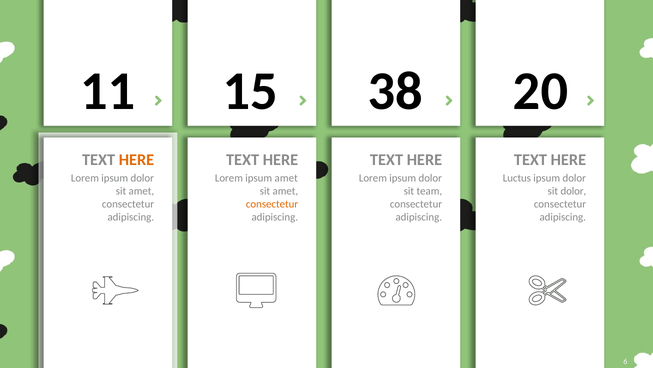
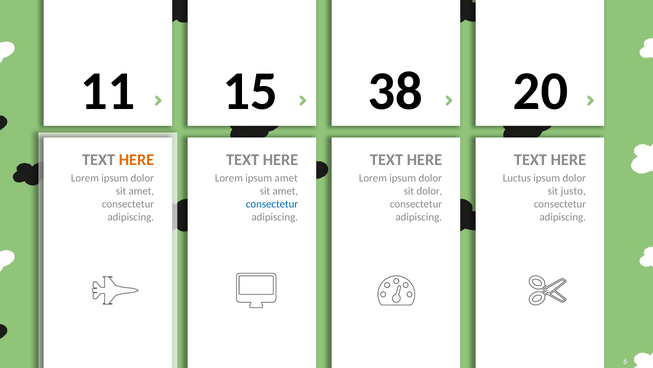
sit team: team -> dolor
sit dolor: dolor -> justo
consectetur at (272, 204) colour: orange -> blue
